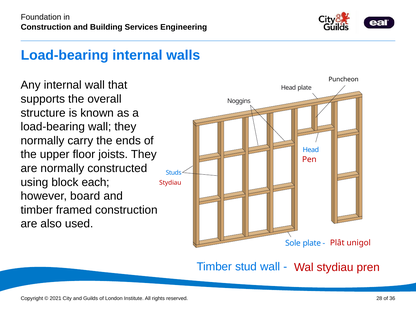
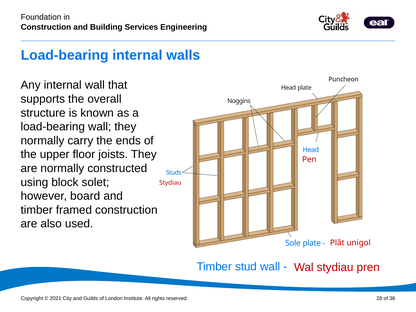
each: each -> solet
